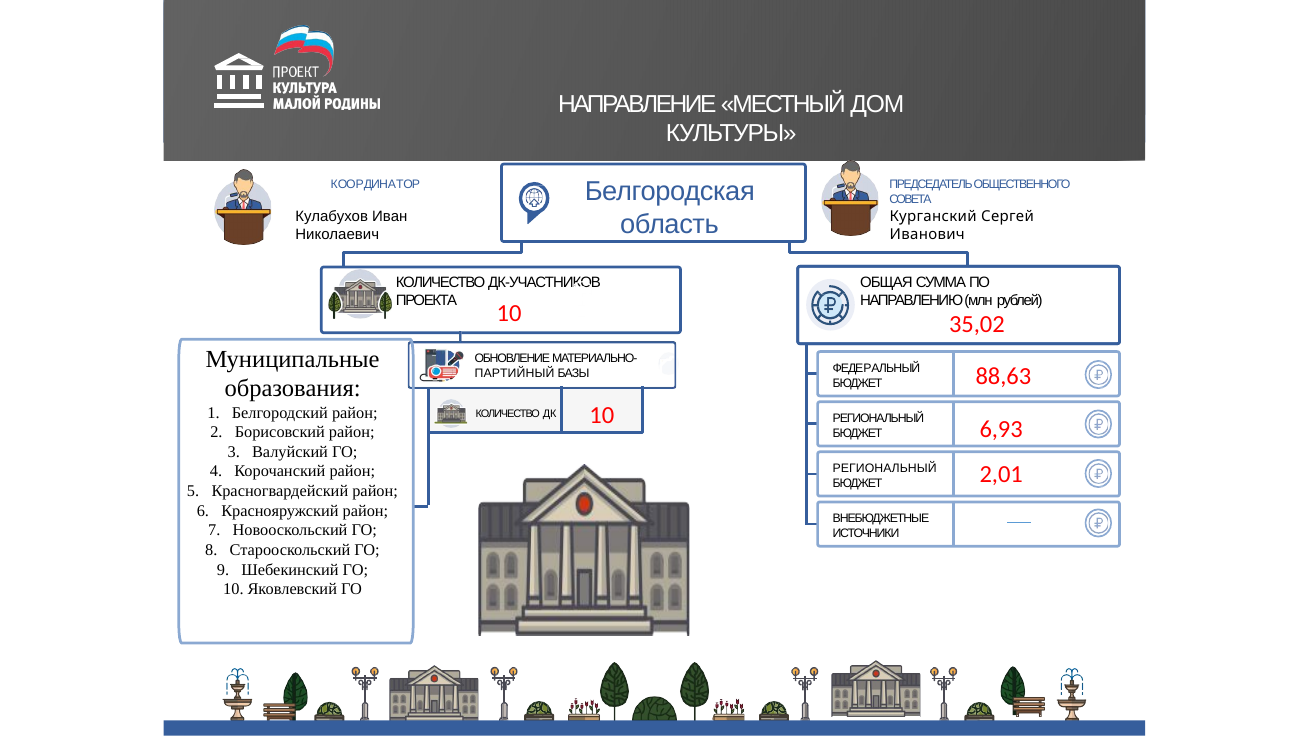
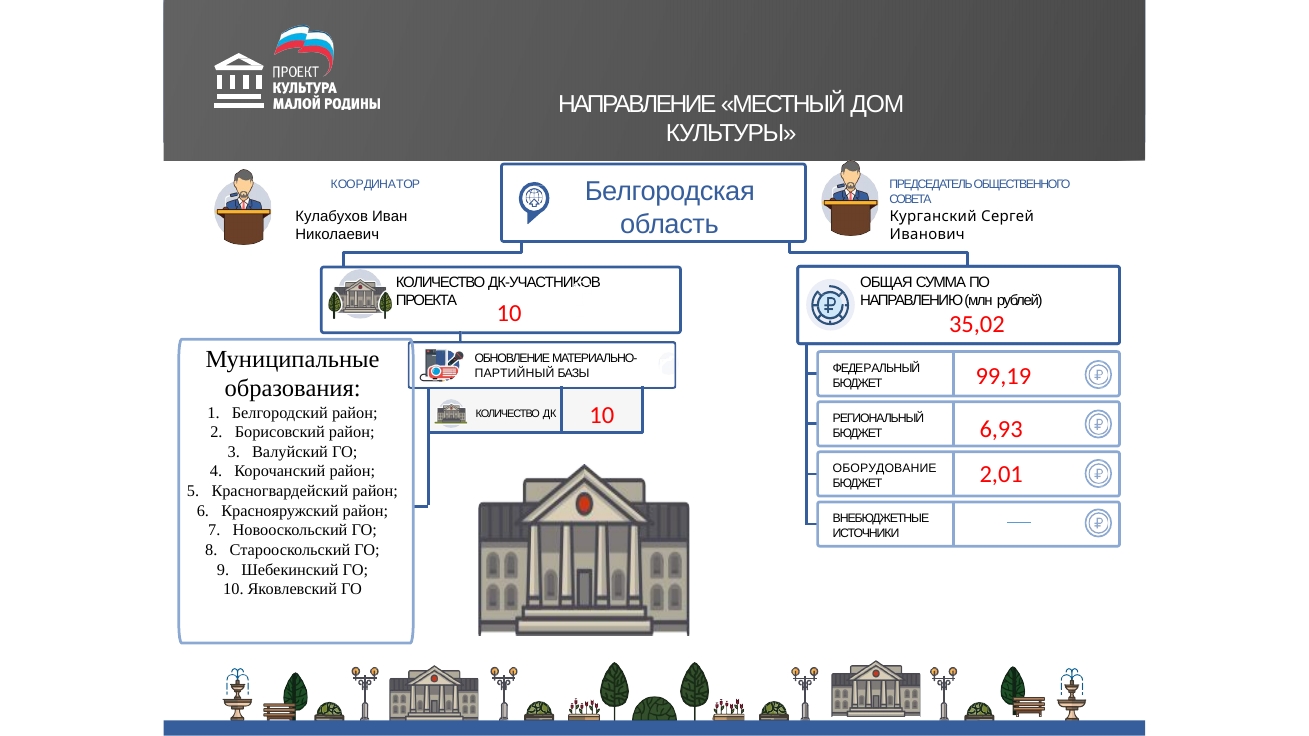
88,63: 88,63 -> 99,19
РЕГИОНАЛЬНЫЙ at (885, 469): РЕГИОНАЛЬНЫЙ -> ОБОРУДОВАНИЕ
